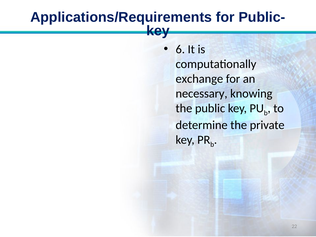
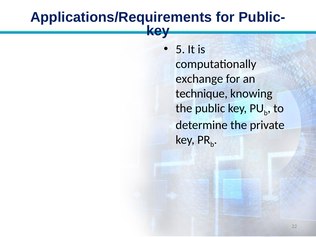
6: 6 -> 5
necessary: necessary -> technique
